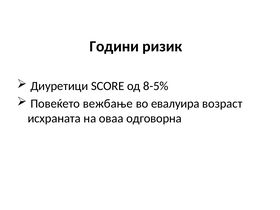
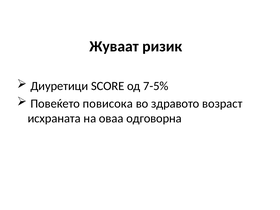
Години: Години -> Жуваат
8-5%: 8-5% -> 7-5%
вежбање: вежбање -> повисока
евалуира: евалуира -> здравото
